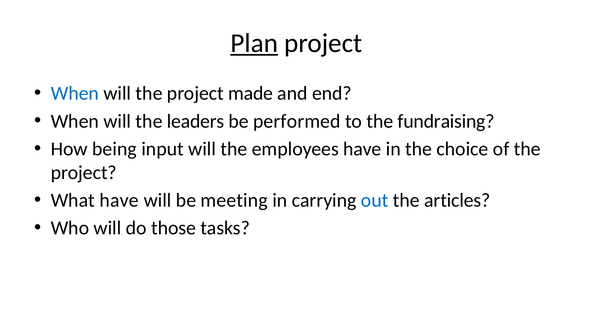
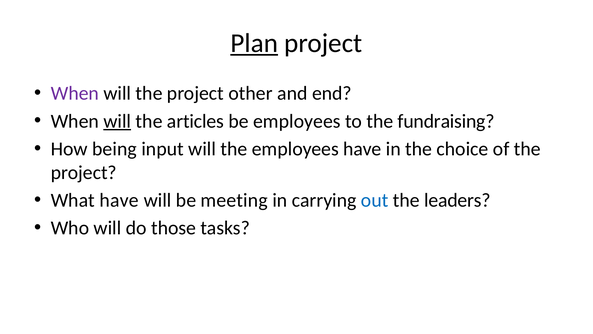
When at (75, 93) colour: blue -> purple
made: made -> other
will at (117, 121) underline: none -> present
leaders: leaders -> articles
be performed: performed -> employees
articles: articles -> leaders
